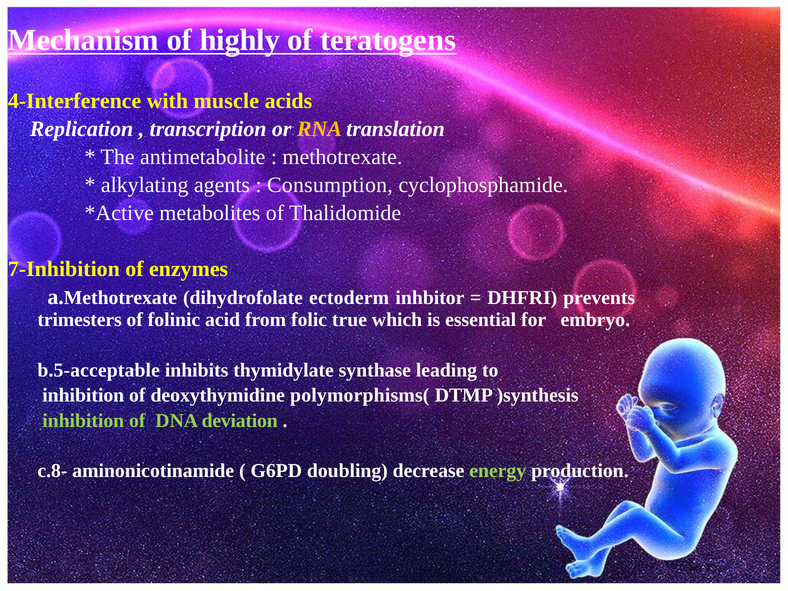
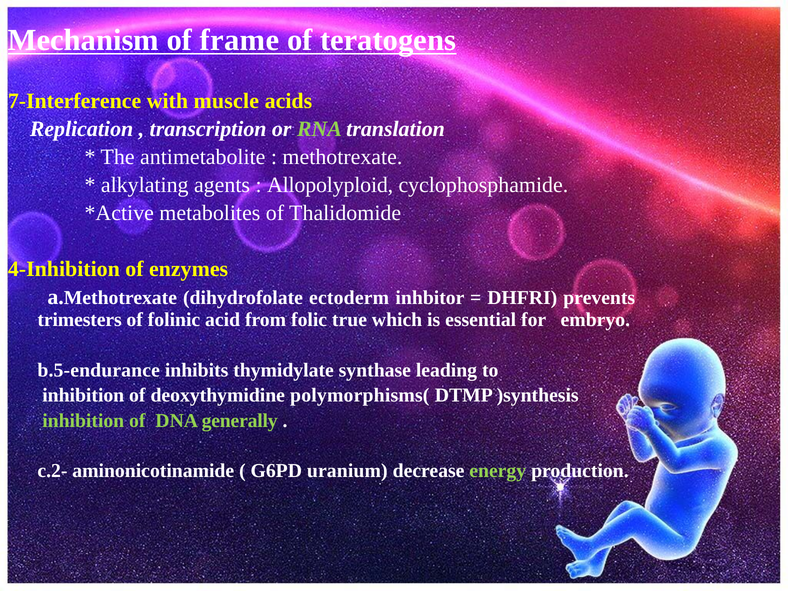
highly: highly -> frame
4-Interference: 4-Interference -> 7-Interference
RNA colour: yellow -> light green
Consumption: Consumption -> Allopolyploid
7-Inhibition: 7-Inhibition -> 4-Inhibition
b.5-acceptable: b.5-acceptable -> b.5-endurance
deviation: deviation -> generally
c.8-: c.8- -> c.2-
doubling: doubling -> uranium
